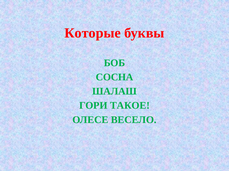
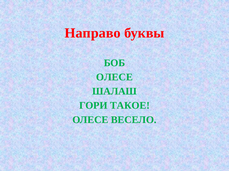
Которые: Которые -> Направо
СОСНА at (115, 77): СОСНА -> ОЛЕСЕ
